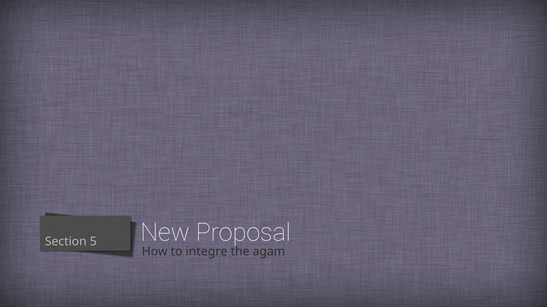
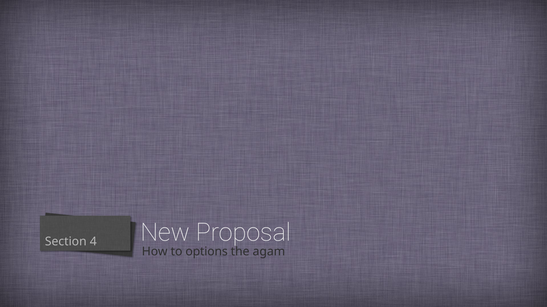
5: 5 -> 4
integre: integre -> options
